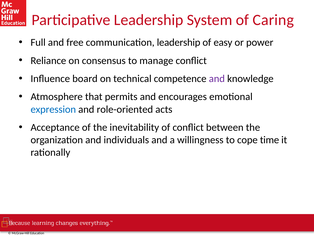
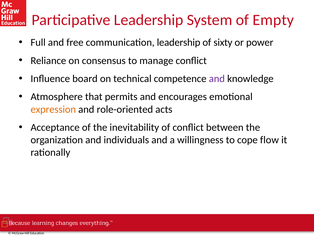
Caring: Caring -> Empty
easy: easy -> sixty
expression colour: blue -> orange
time: time -> flow
